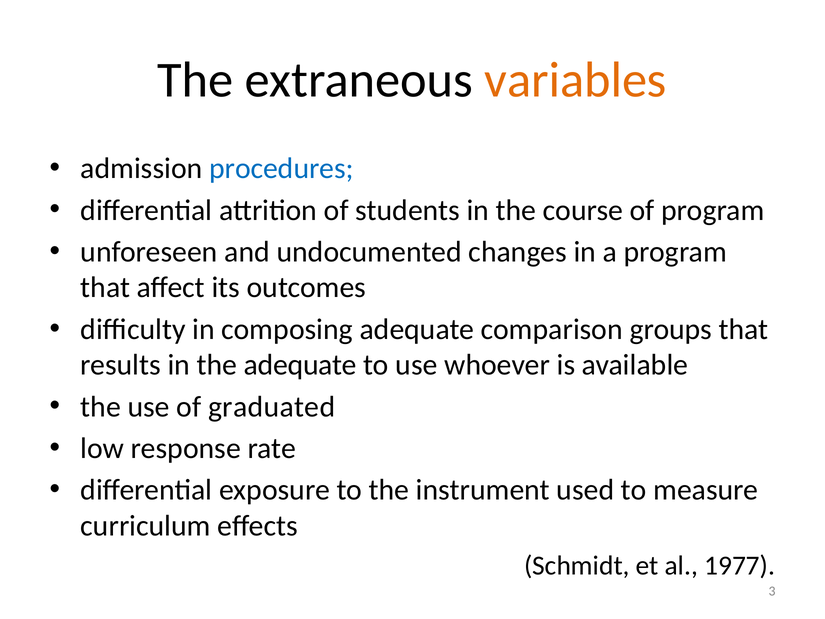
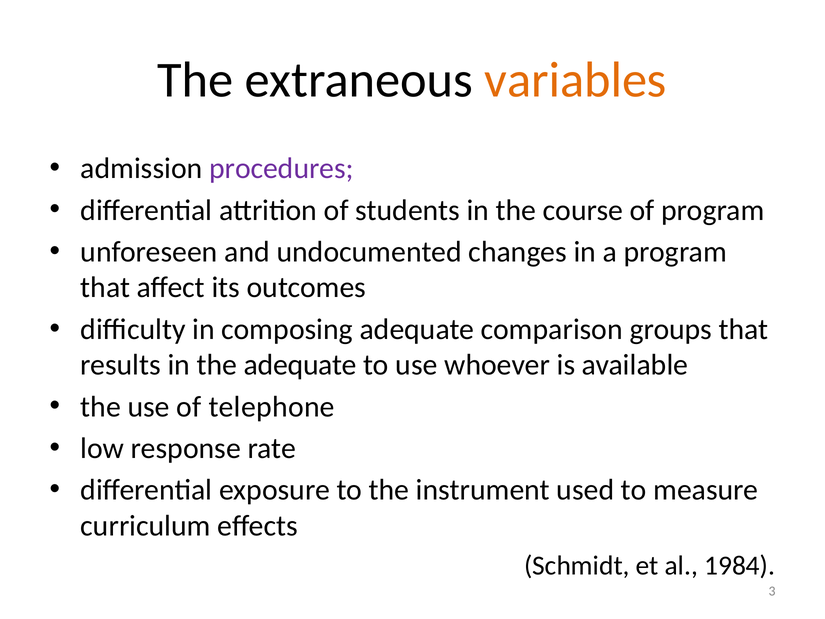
procedures colour: blue -> purple
graduated: graduated -> telephone
1977: 1977 -> 1984
